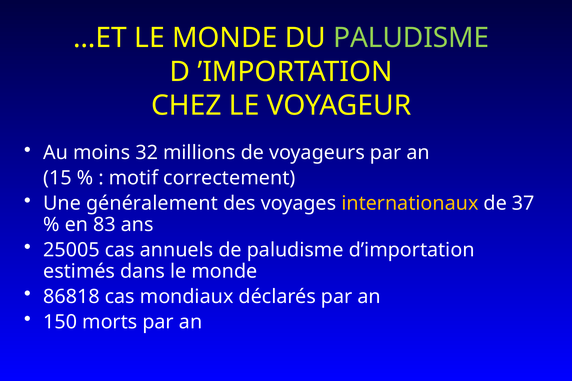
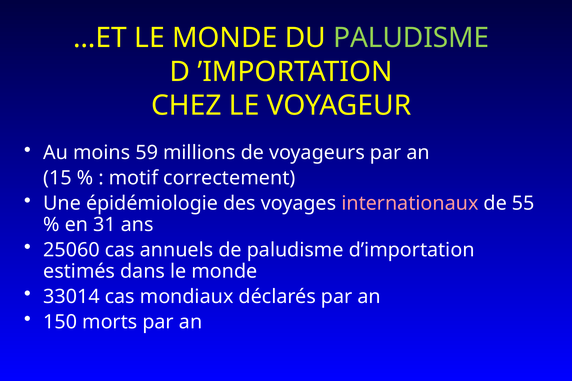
32: 32 -> 59
généralement: généralement -> épidémiologie
internationaux colour: yellow -> pink
37: 37 -> 55
83: 83 -> 31
25005: 25005 -> 25060
86818: 86818 -> 33014
